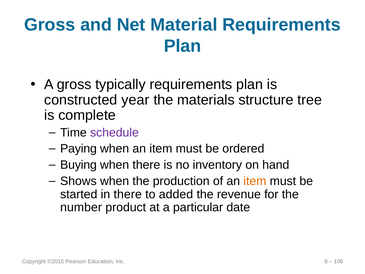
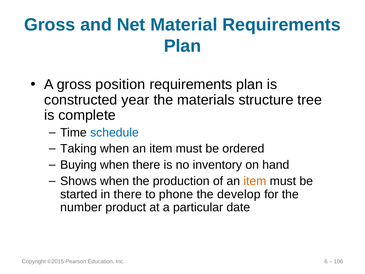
typically: typically -> position
schedule colour: purple -> blue
Paying: Paying -> Taking
added: added -> phone
revenue: revenue -> develop
